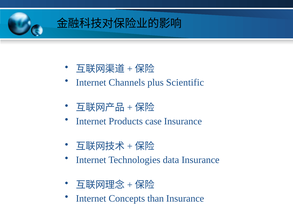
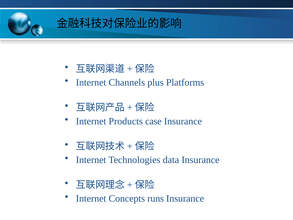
Scientific: Scientific -> Platforms
than: than -> runs
